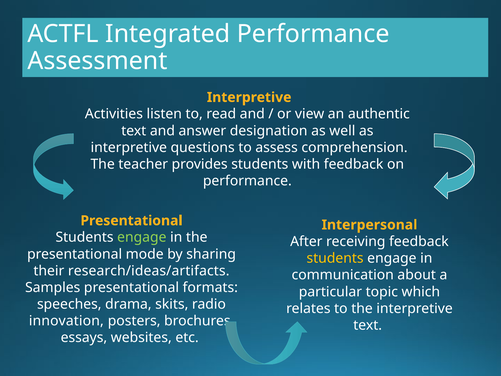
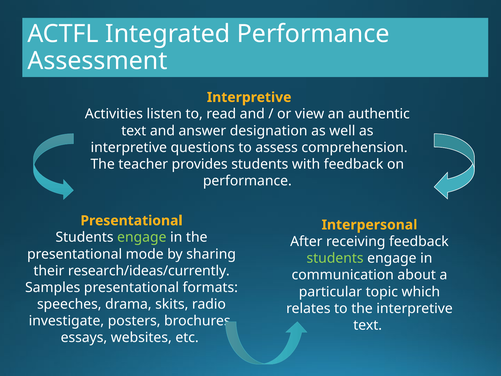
students at (335, 258) colour: yellow -> light green
research/ideas/artifacts: research/ideas/artifacts -> research/ideas/currently
innovation: innovation -> investigate
